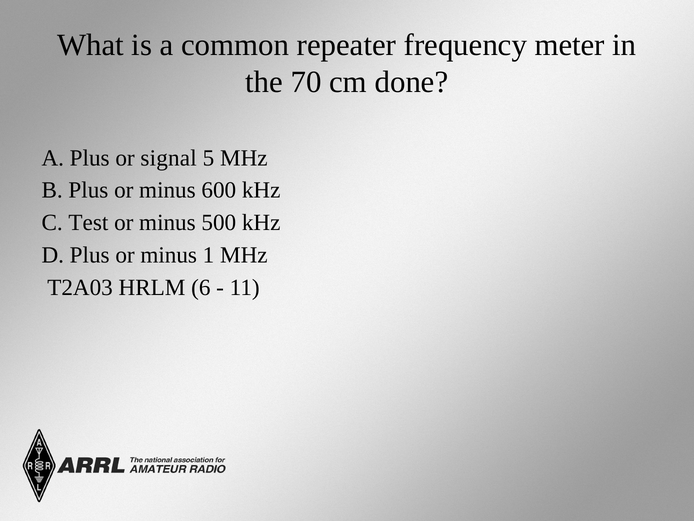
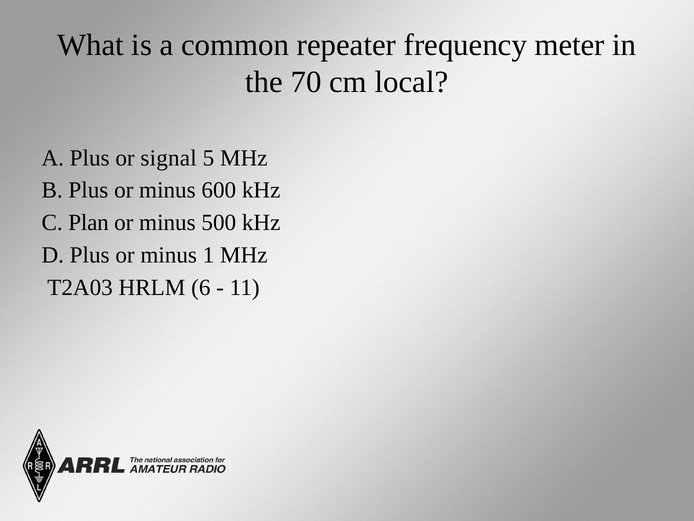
done: done -> local
Test: Test -> Plan
